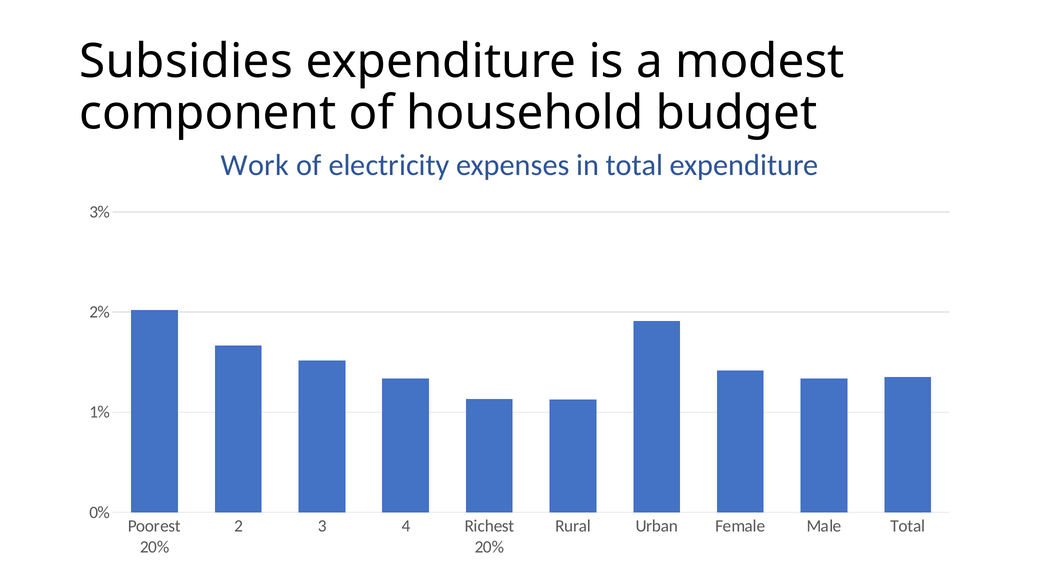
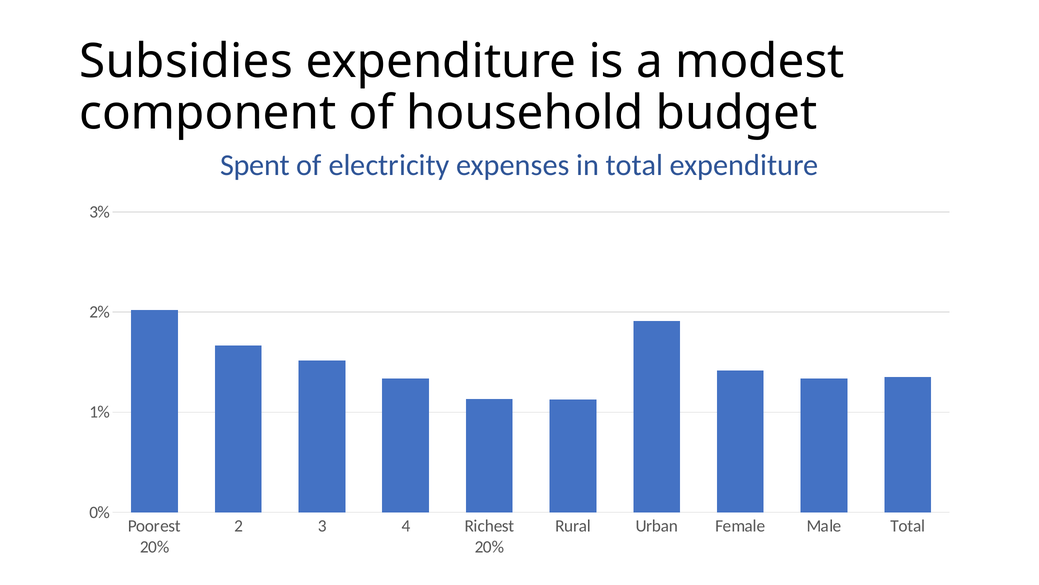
Work: Work -> Spent
